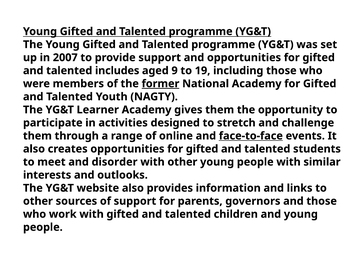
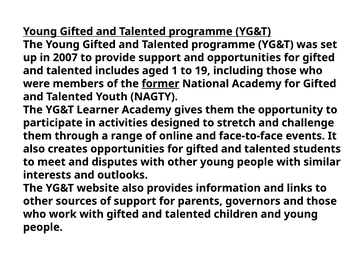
9: 9 -> 1
face-to-face underline: present -> none
disorder: disorder -> disputes
